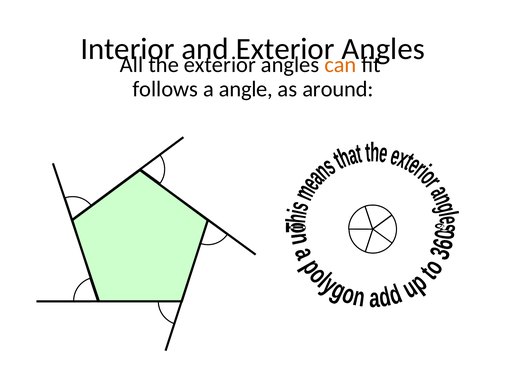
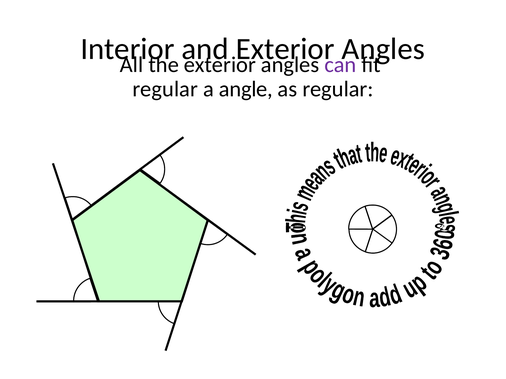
can colour: orange -> purple
follows at (165, 89): follows -> regular
as around: around -> regular
